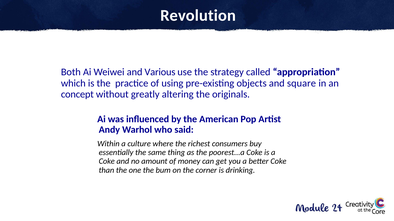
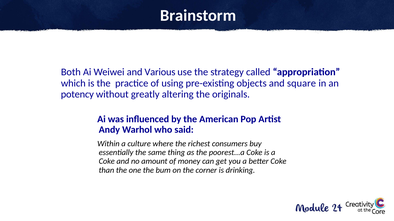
Revolution: Revolution -> Brainstorm
concept: concept -> potency
